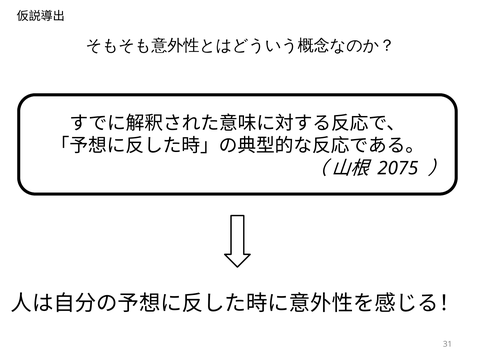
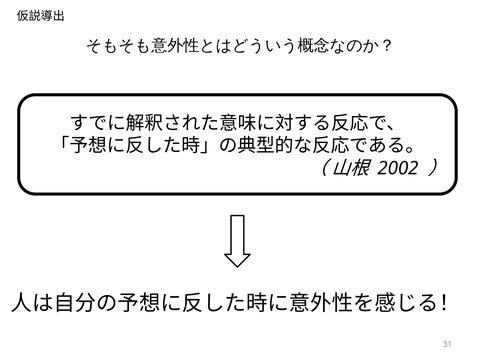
2075: 2075 -> 2002
